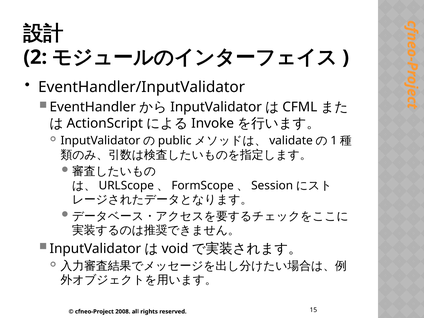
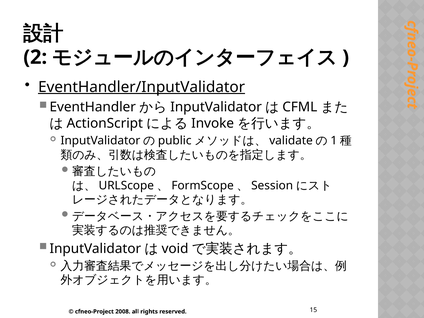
EventHandler/InputValidator underline: none -> present
